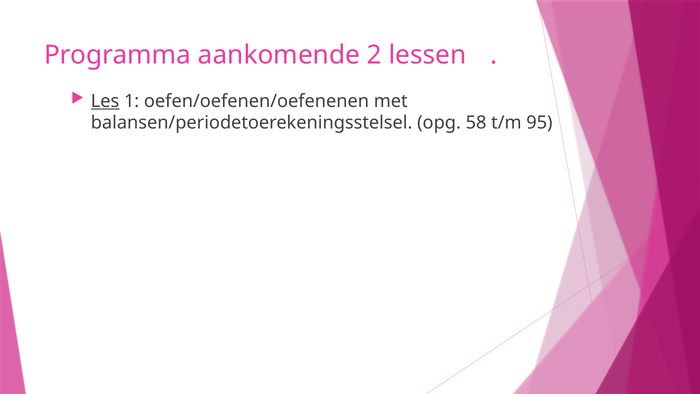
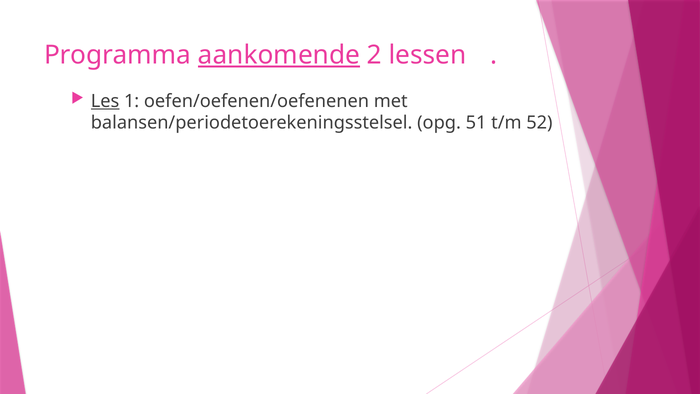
aankomende underline: none -> present
58: 58 -> 51
95: 95 -> 52
